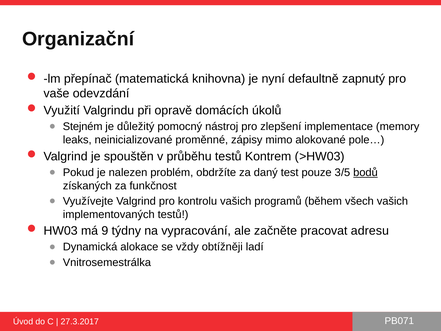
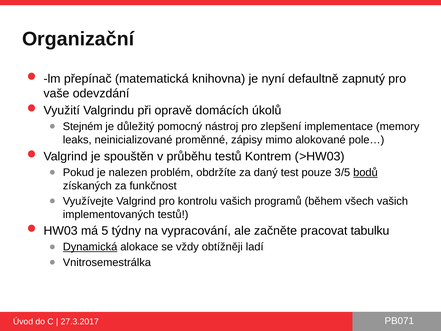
9: 9 -> 5
adresu: adresu -> tabulku
Dynamická underline: none -> present
